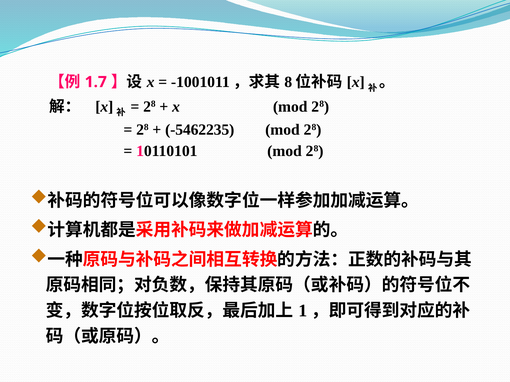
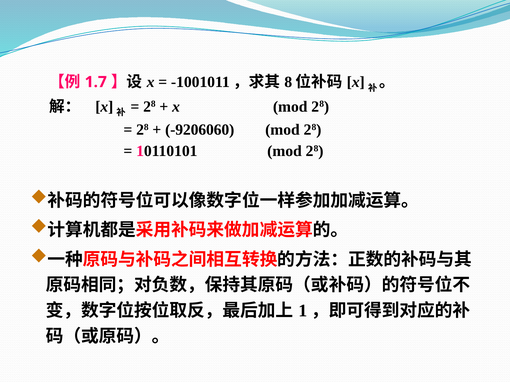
-5462235: -5462235 -> -9206060
